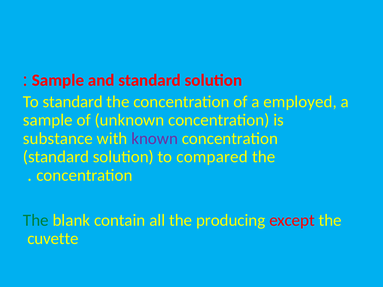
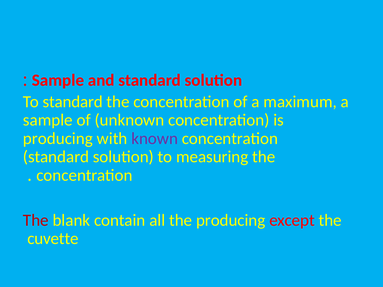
employed: employed -> maximum
substance at (58, 139): substance -> producing
compared: compared -> measuring
The at (36, 220) colour: green -> red
